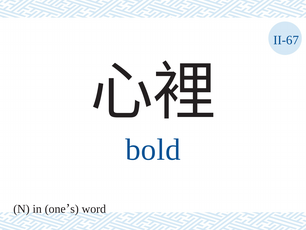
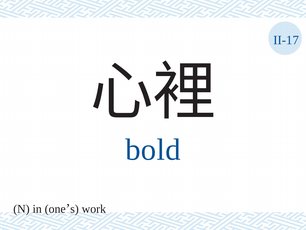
II-67: II-67 -> II-17
word: word -> work
